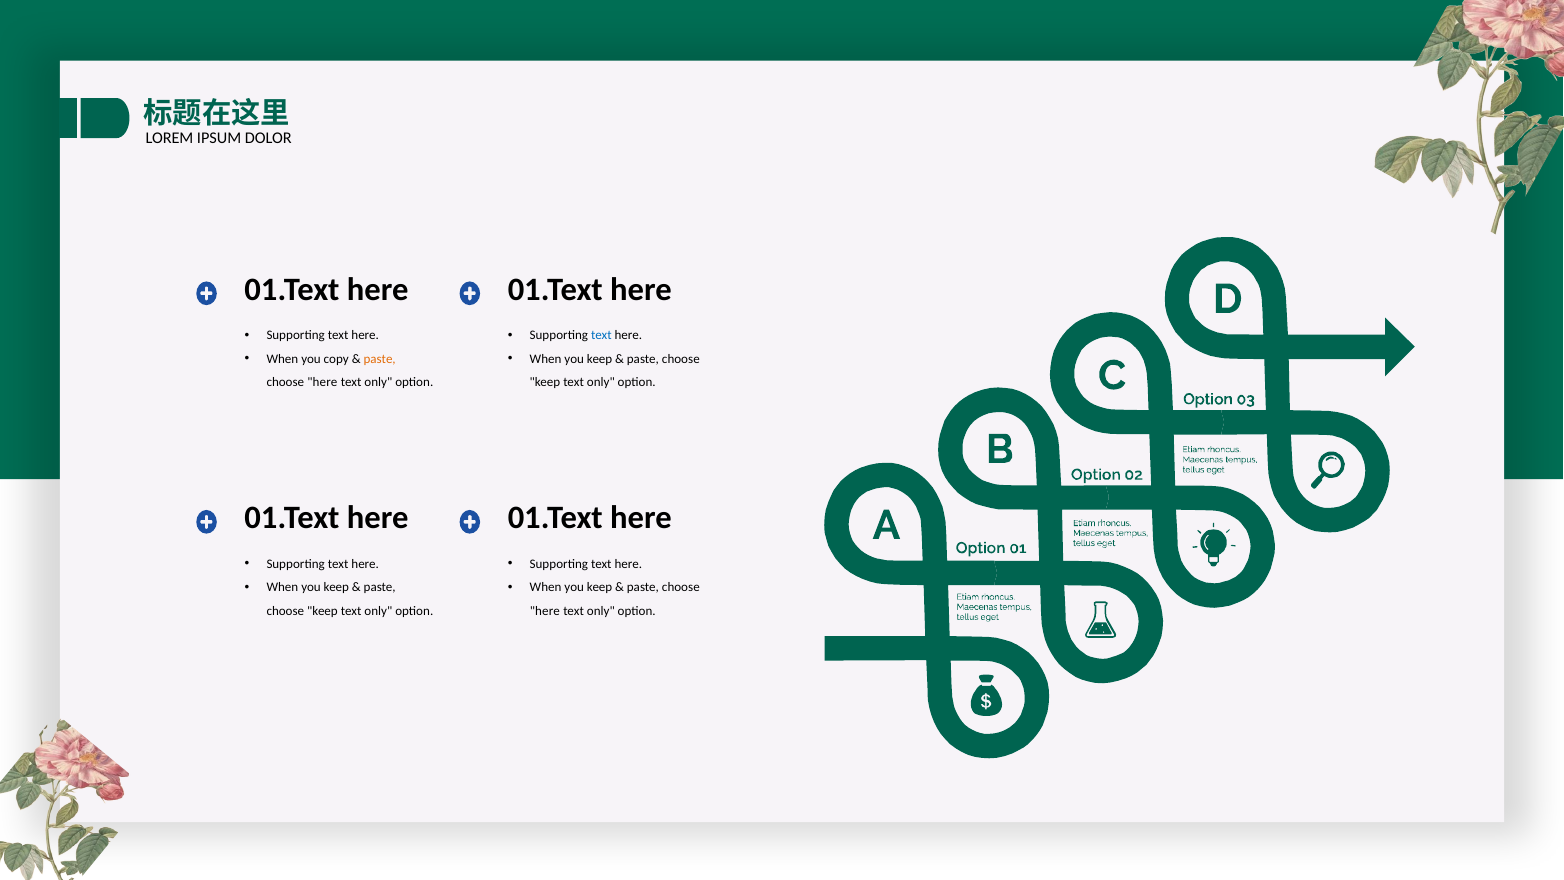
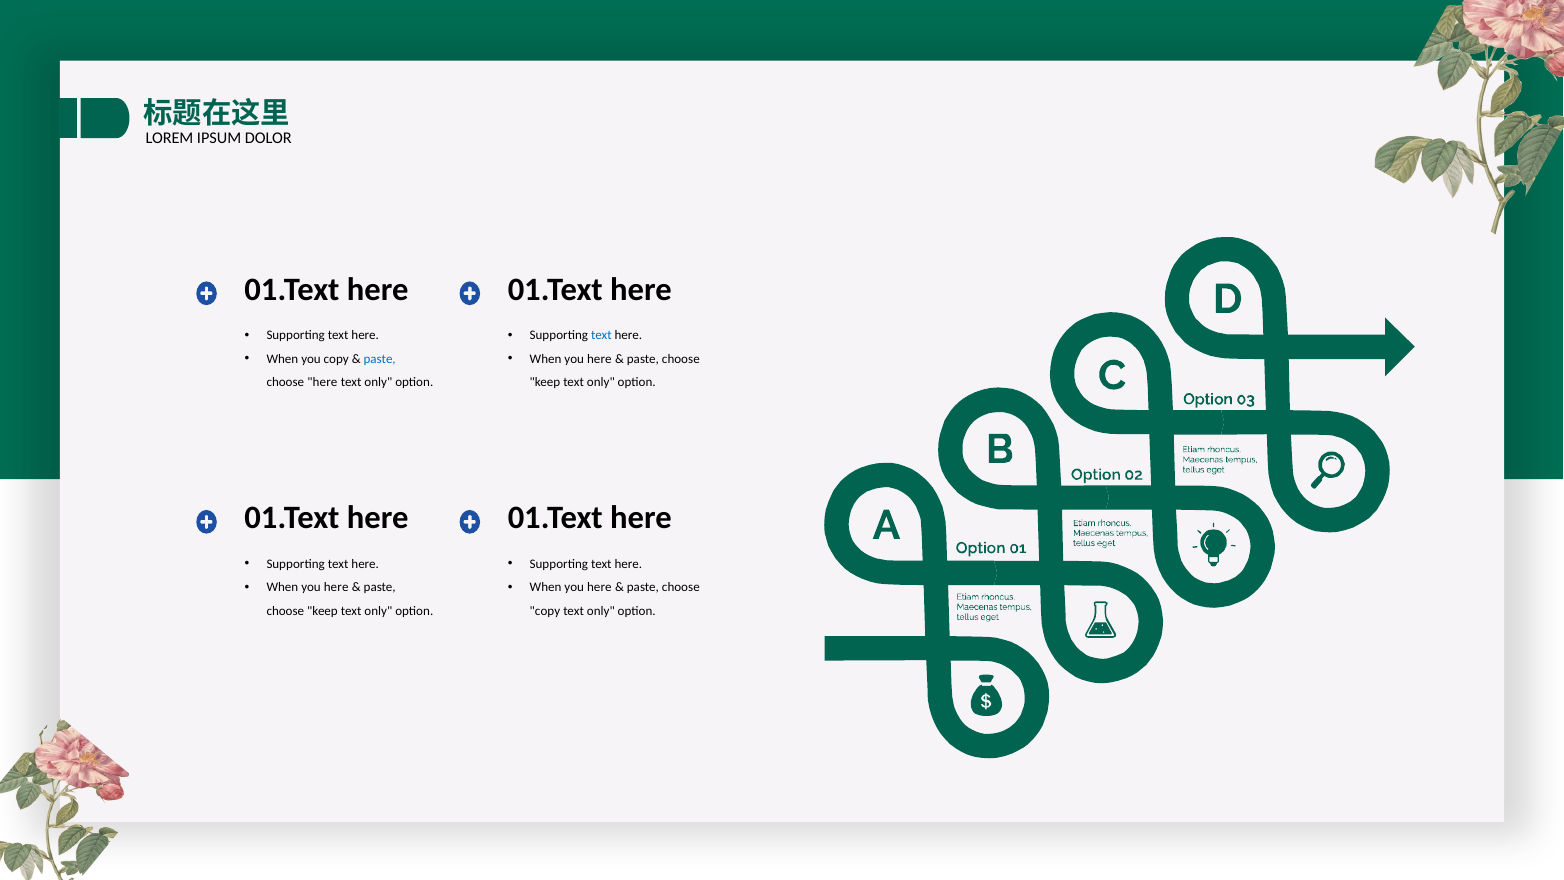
paste at (380, 359) colour: orange -> blue
keep at (599, 359): keep -> here
keep at (336, 587): keep -> here
keep at (599, 587): keep -> here
here at (545, 611): here -> copy
